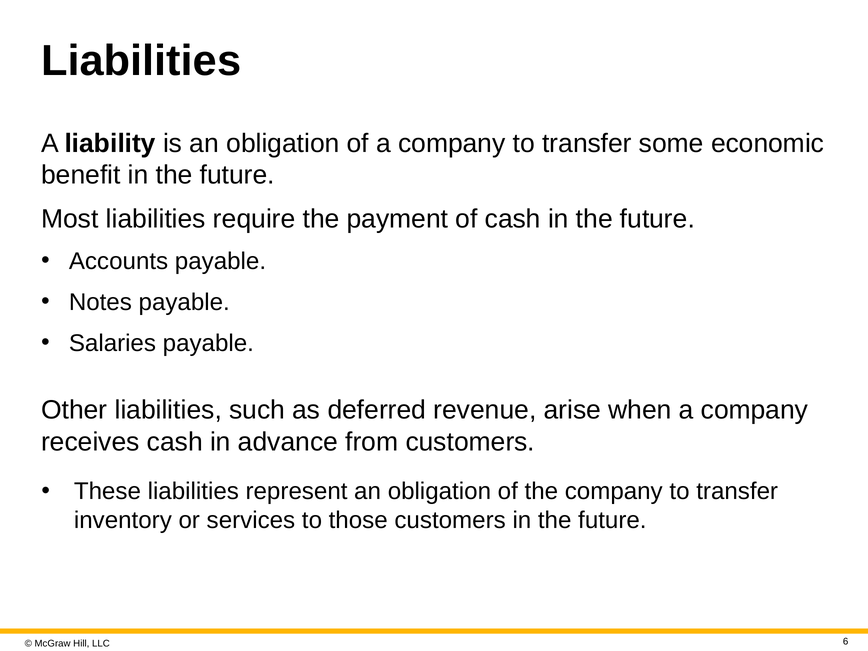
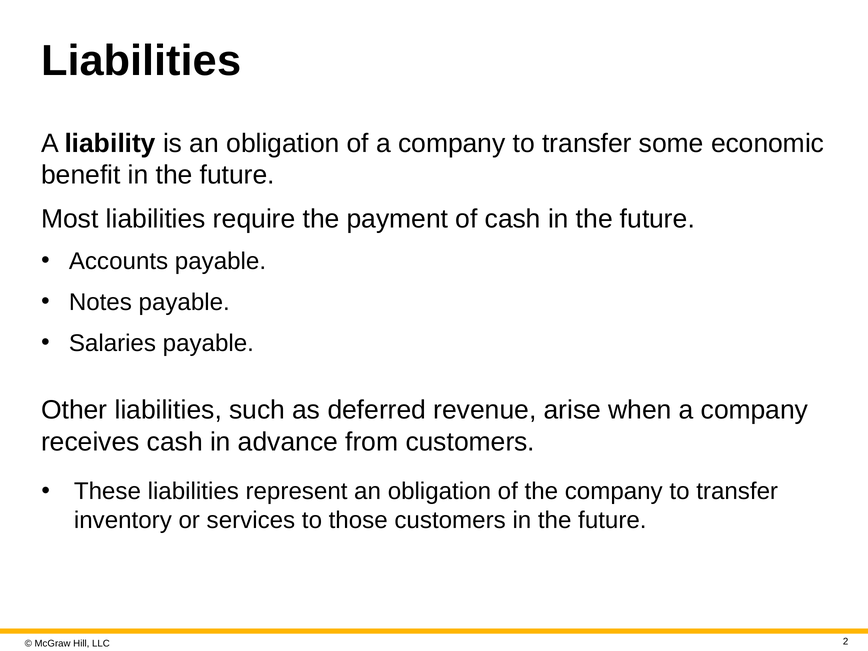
6: 6 -> 2
